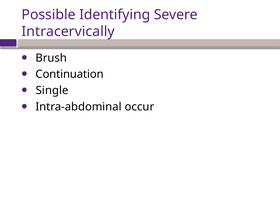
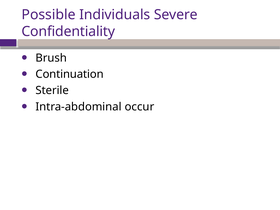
Identifying: Identifying -> Individuals
Intracervically: Intracervically -> Confidentiality
Single: Single -> Sterile
